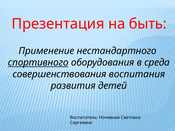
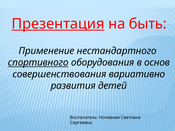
Презентация underline: none -> present
среда: среда -> основ
воспитания: воспитания -> вариативно
